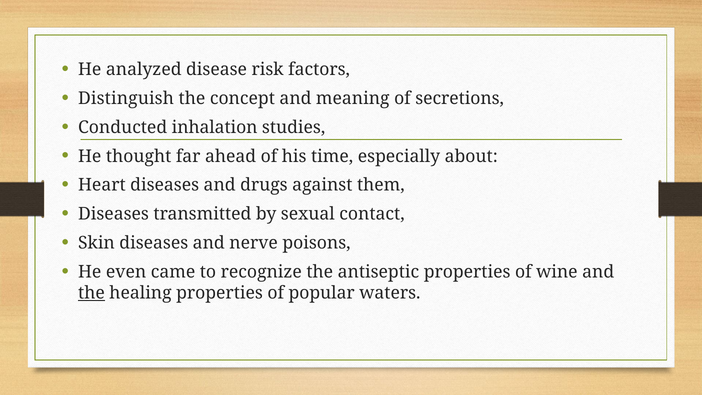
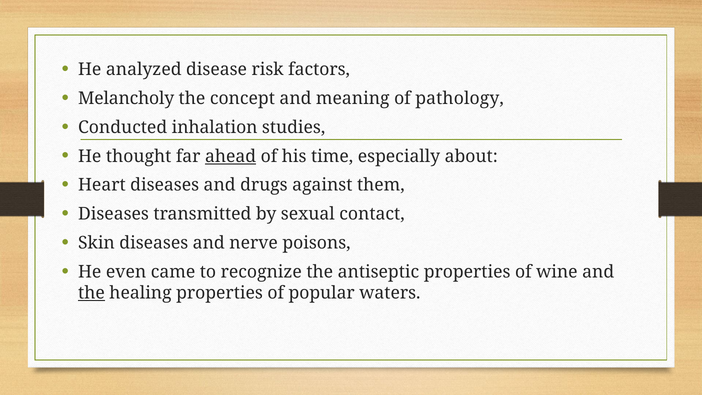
Distinguish: Distinguish -> Melancholy
secretions: secretions -> pathology
ahead underline: none -> present
